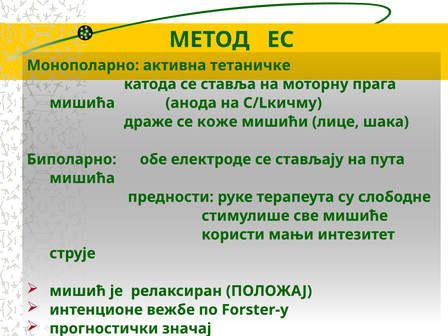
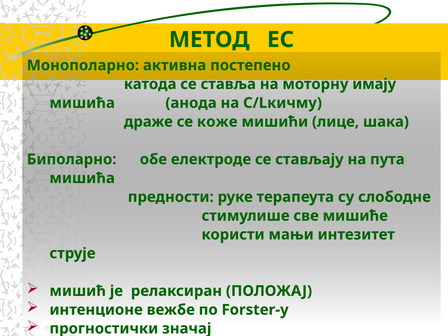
тетаничке: тетаничке -> постепено
прага: прага -> имају
